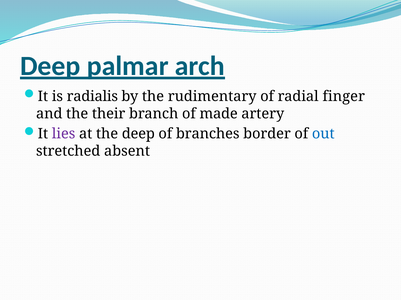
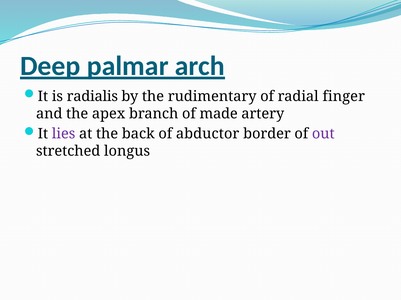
their: their -> apex
the deep: deep -> back
branches: branches -> abductor
out colour: blue -> purple
absent: absent -> longus
